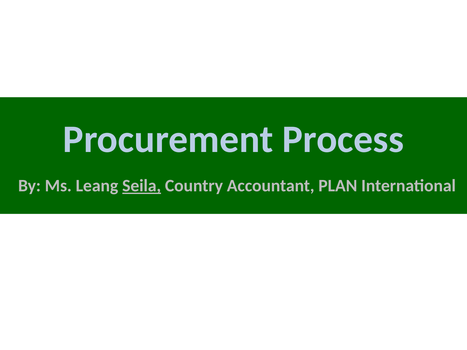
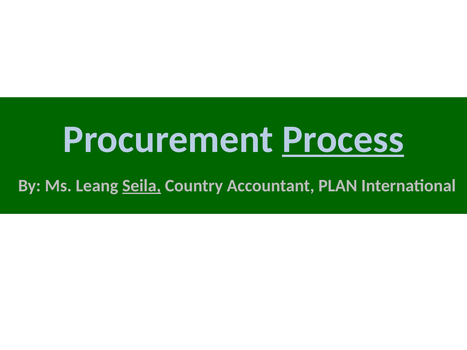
Process underline: none -> present
